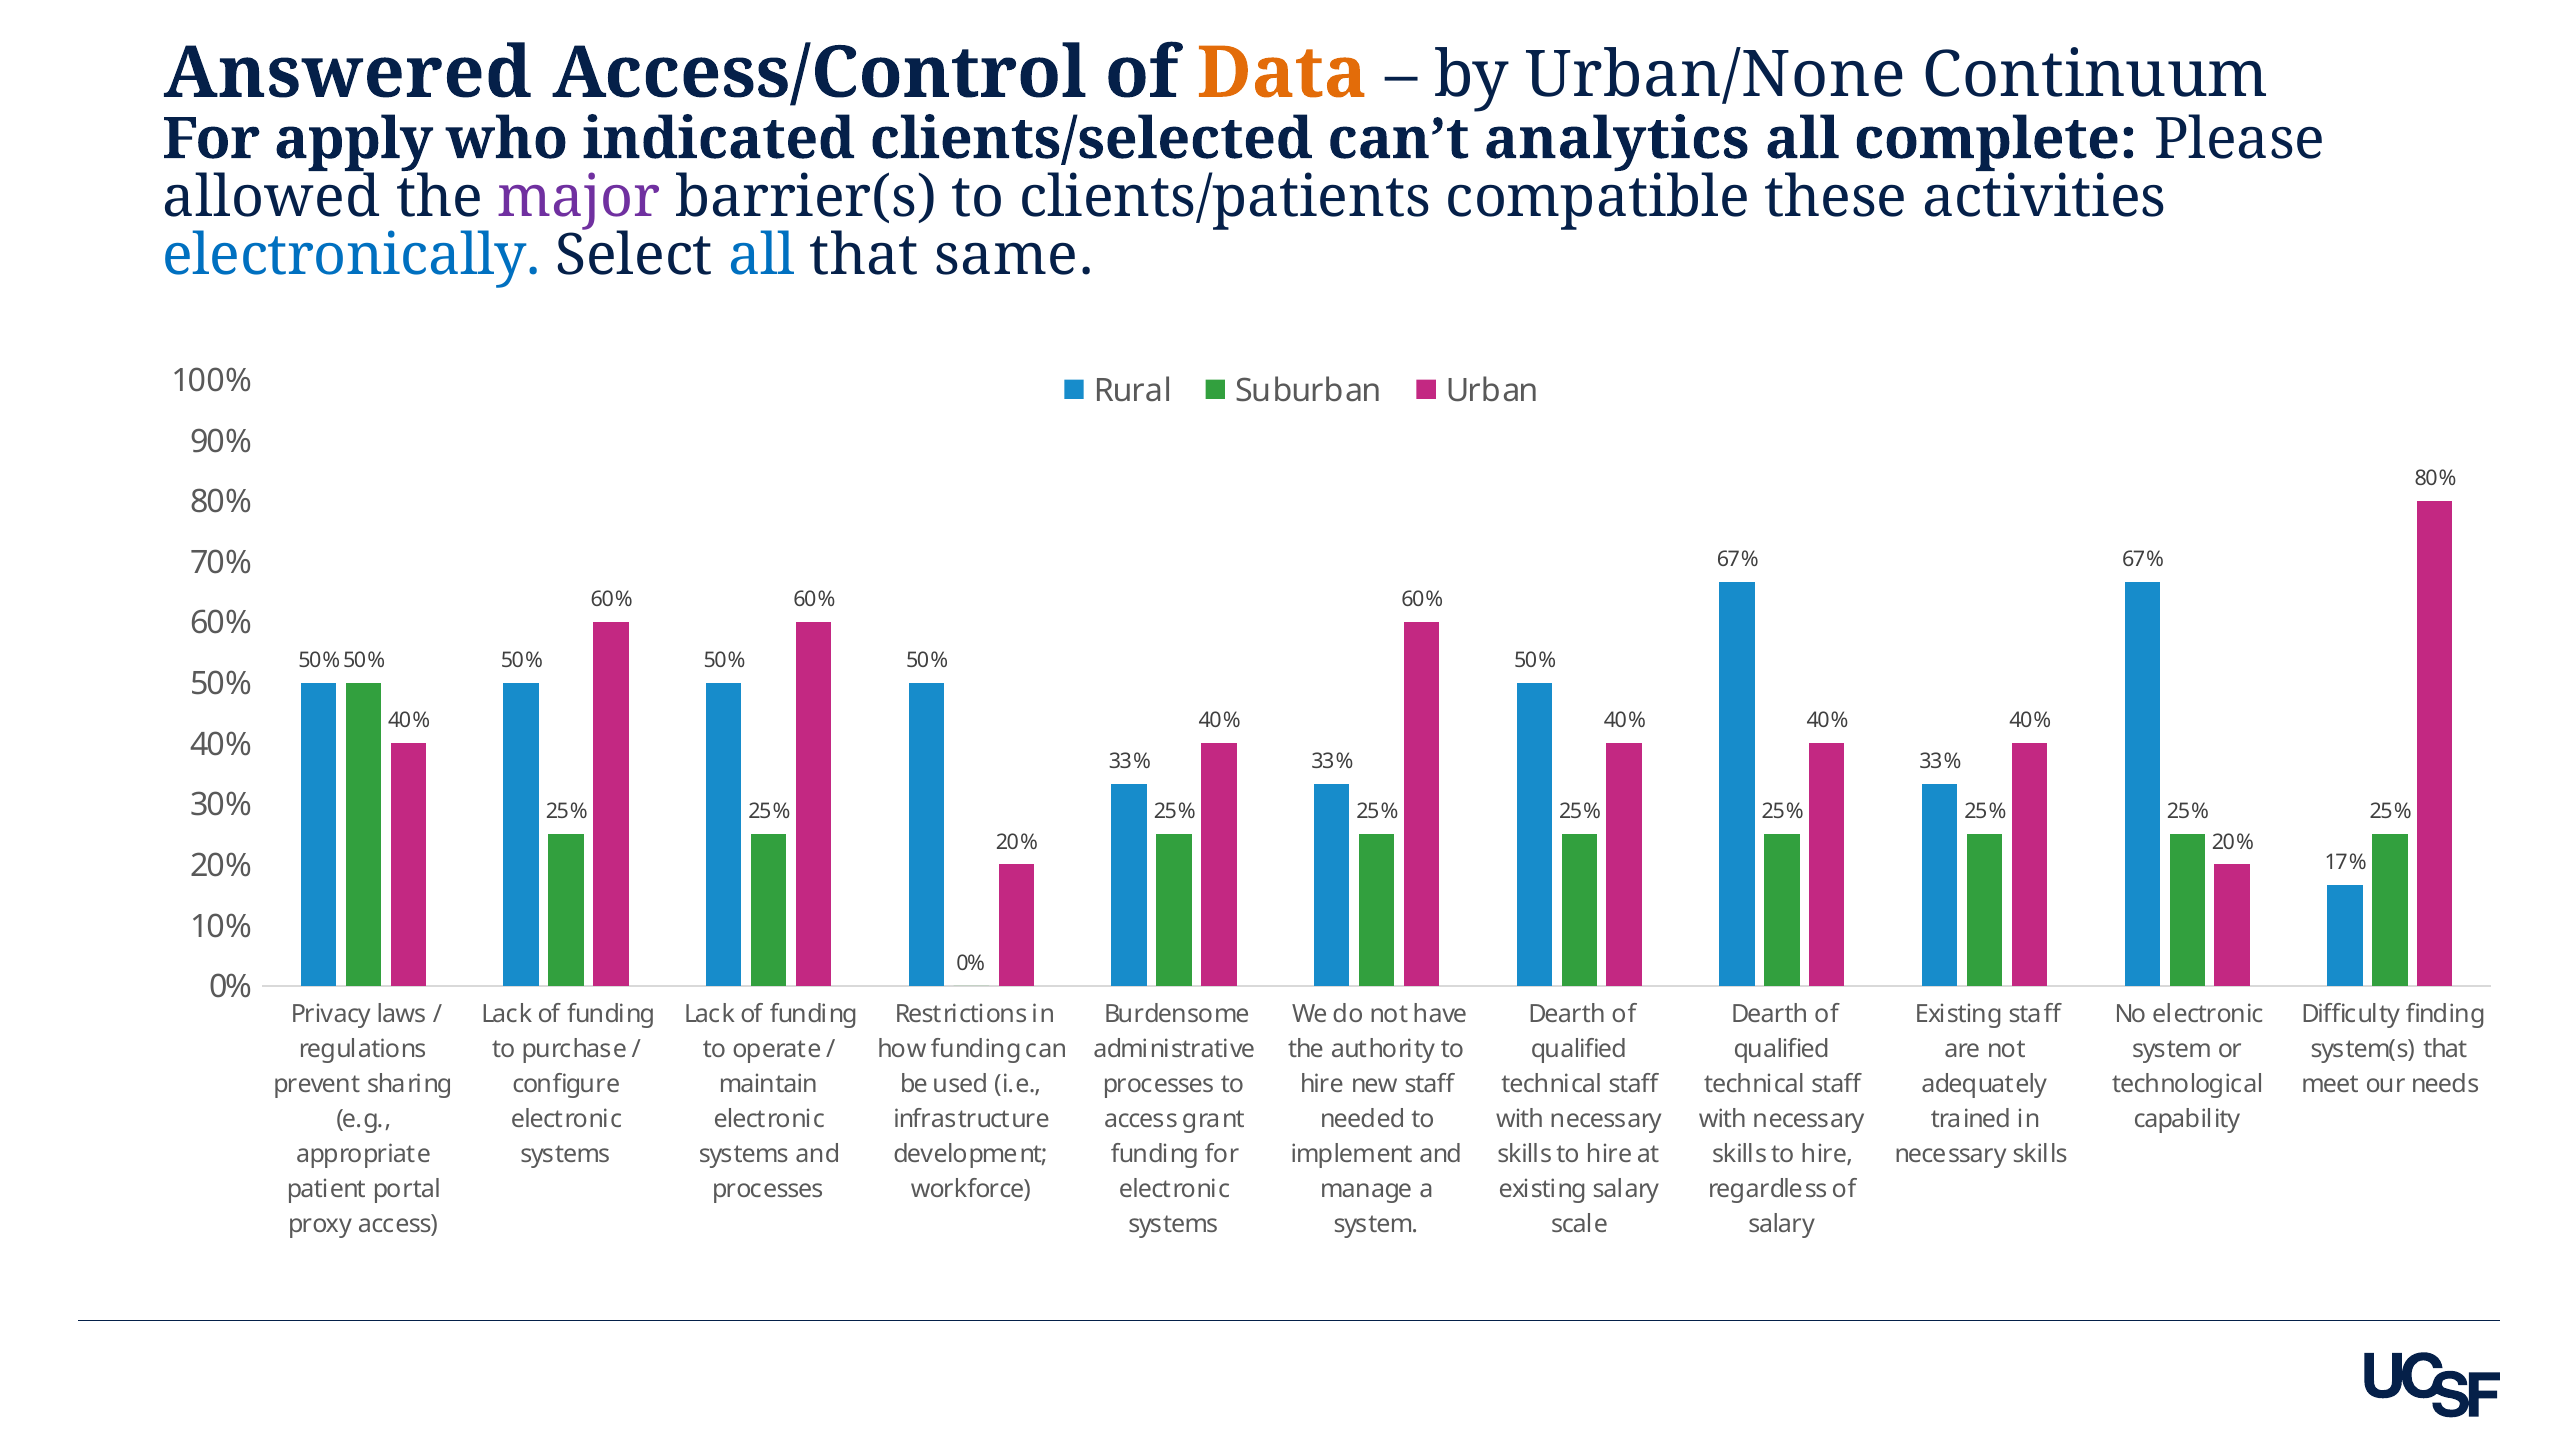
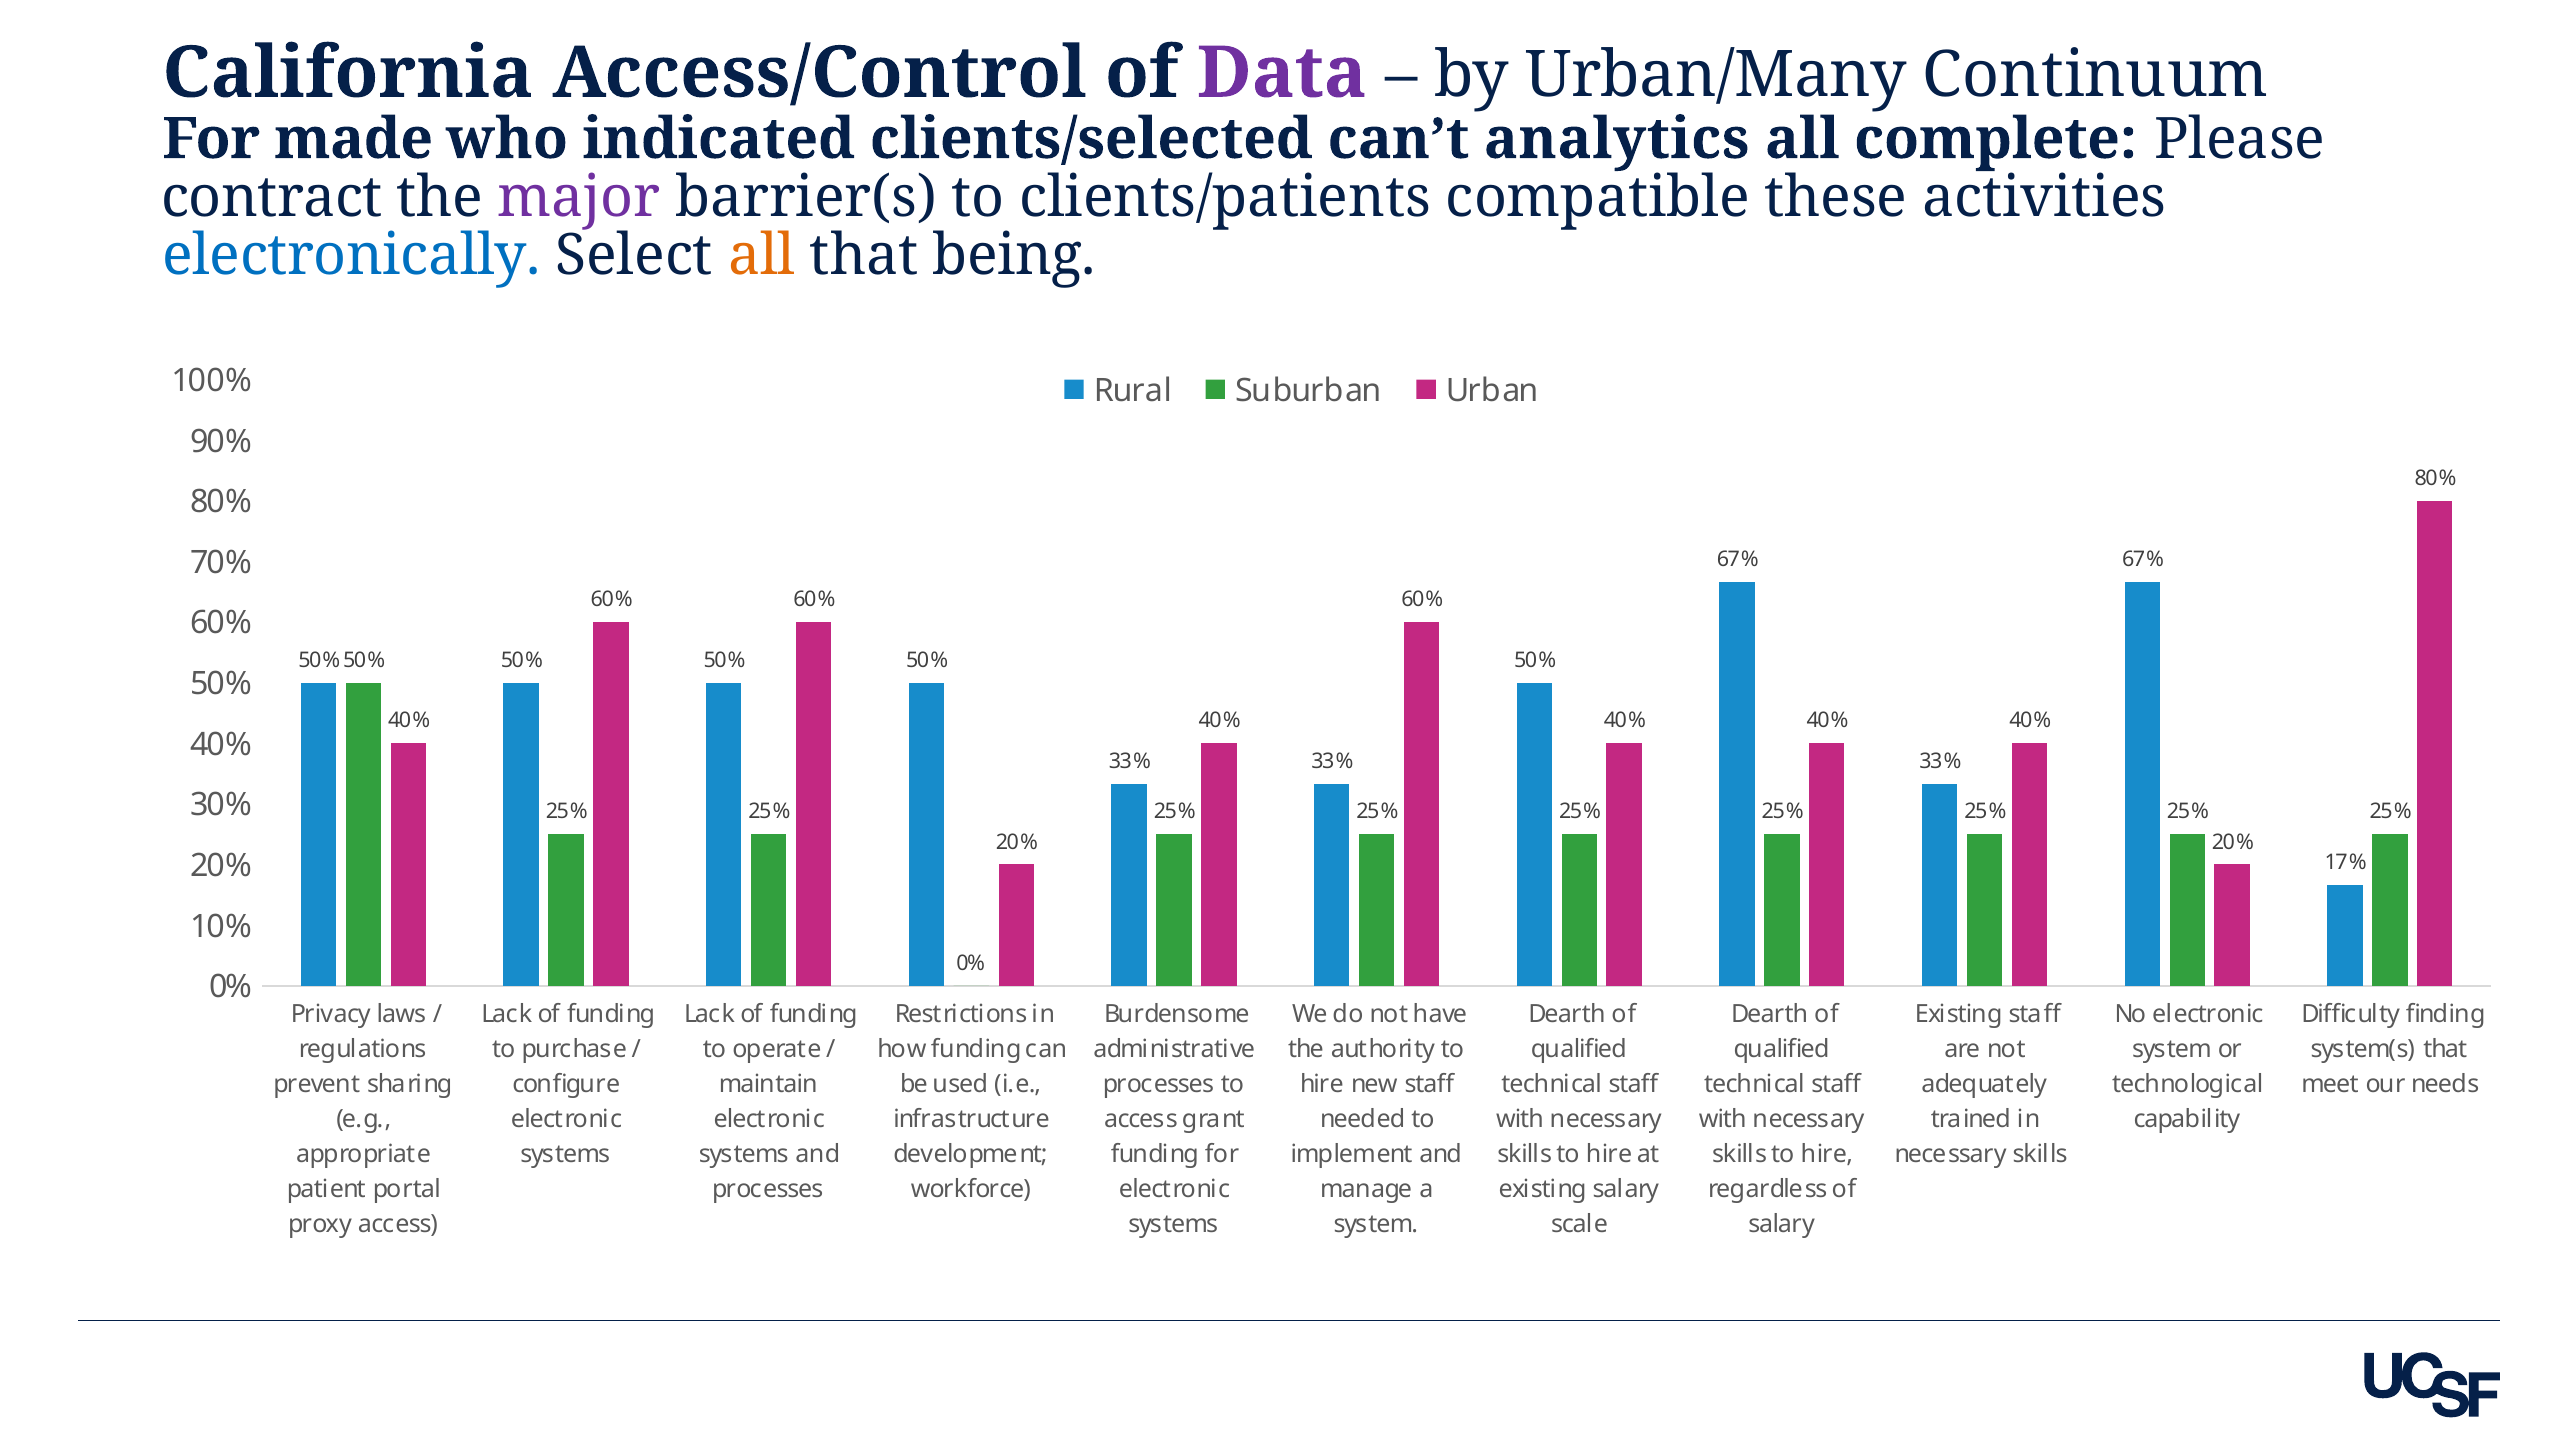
Answered: Answered -> California
Data colour: orange -> purple
Urban/None: Urban/None -> Urban/Many
apply: apply -> made
allowed: allowed -> contract
all at (762, 256) colour: blue -> orange
same: same -> being
